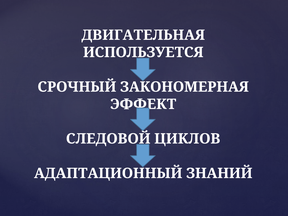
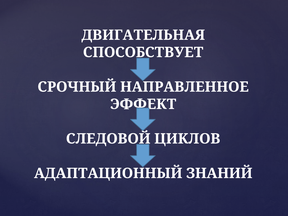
ИСПОЛЬЗУЕТСЯ: ИСПОЛЬЗУЕТСЯ -> СПОСОБСТВУЕТ
ЗАКОНОМЕРНАЯ: ЗАКОНОМЕРНАЯ -> НАПРАВЛЕННОЕ
